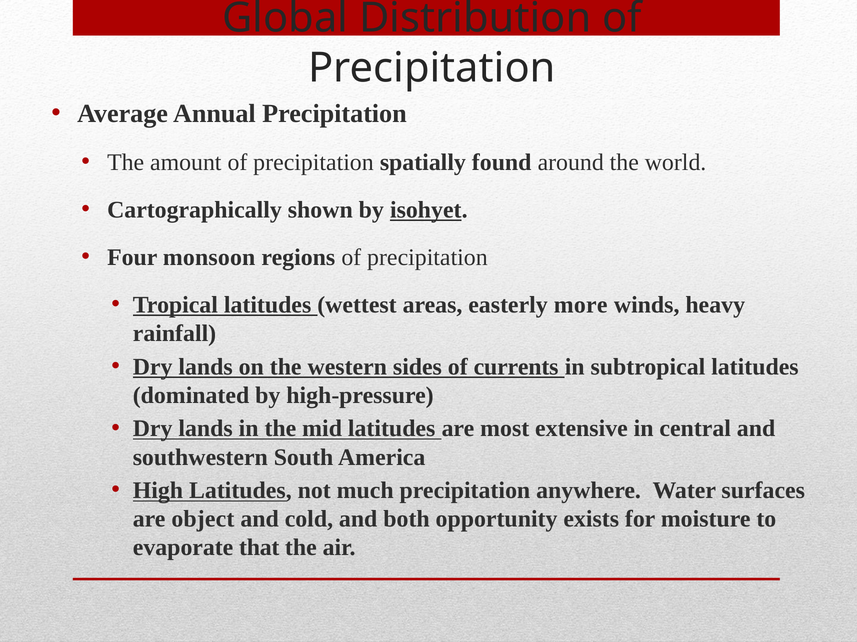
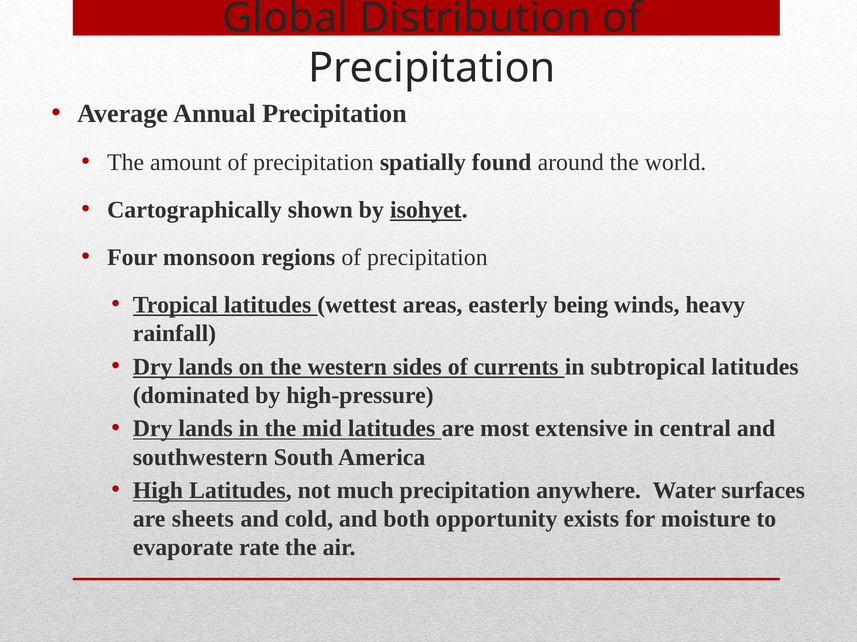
more: more -> being
object: object -> sheets
that: that -> rate
